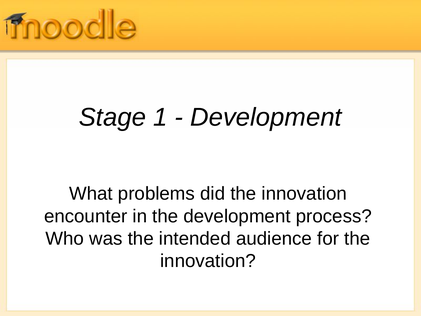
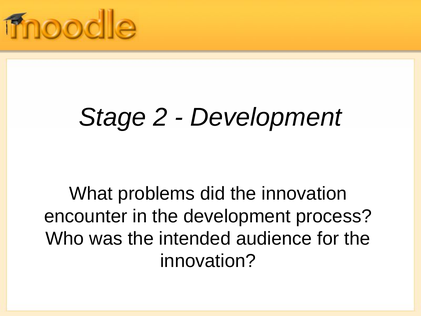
1: 1 -> 2
